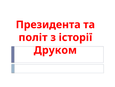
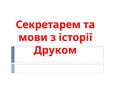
Президента: Президента -> Секретарем
політ: політ -> мови
